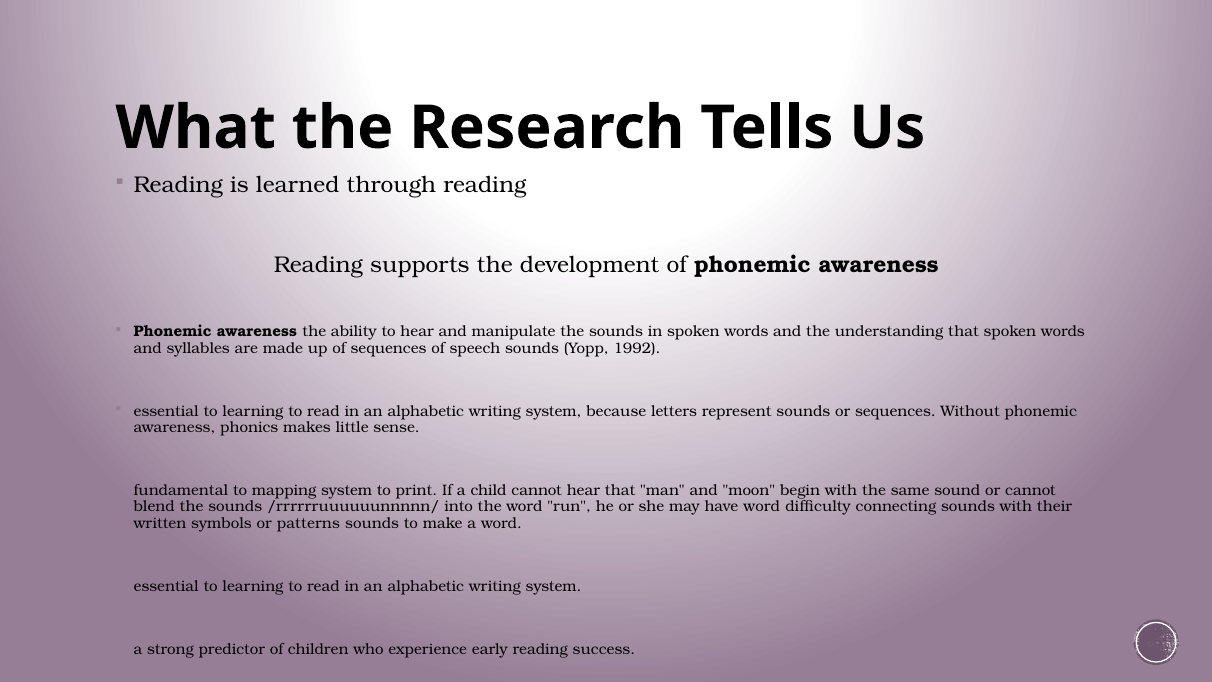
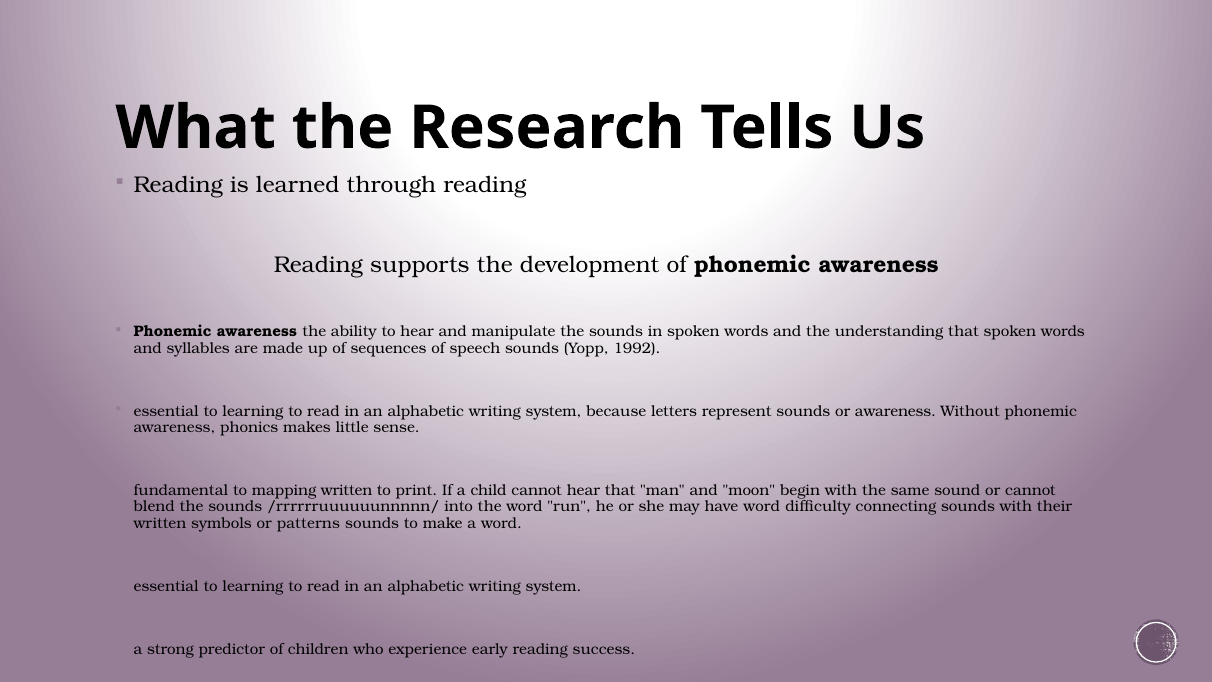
or sequences: sequences -> awareness
mapping system: system -> written
